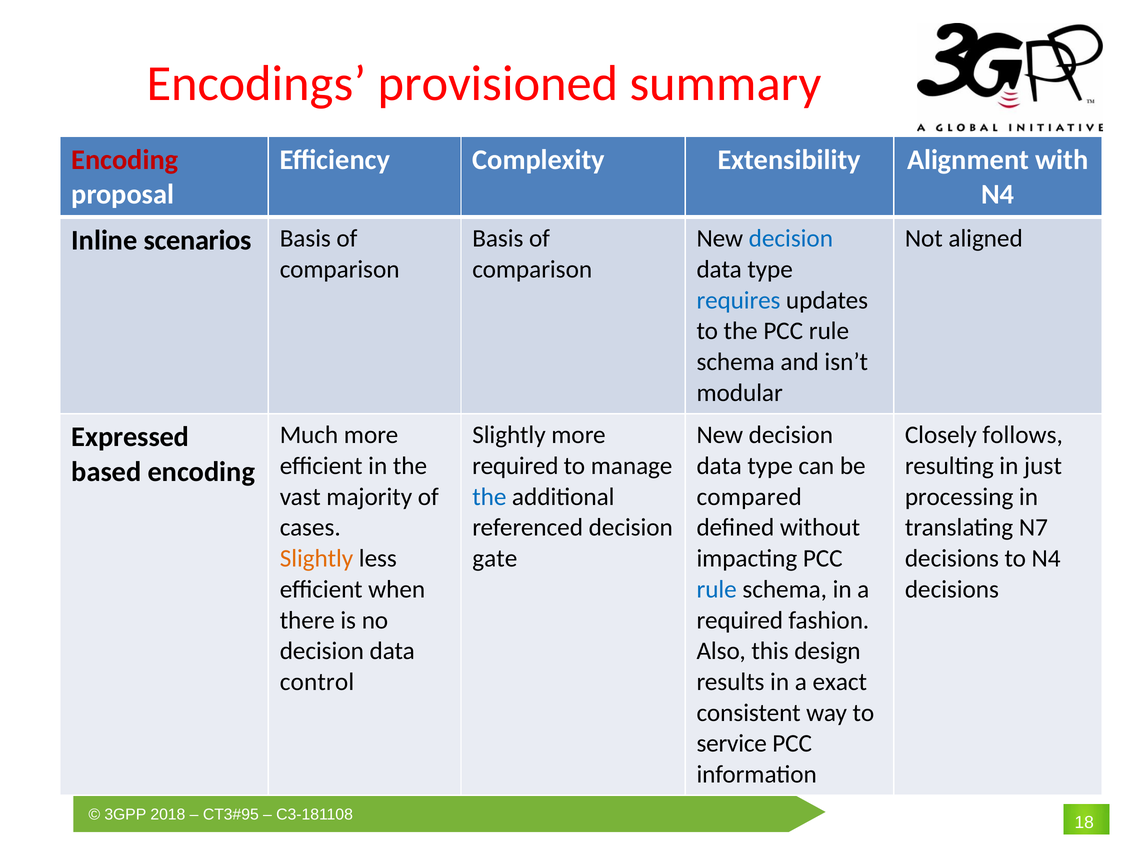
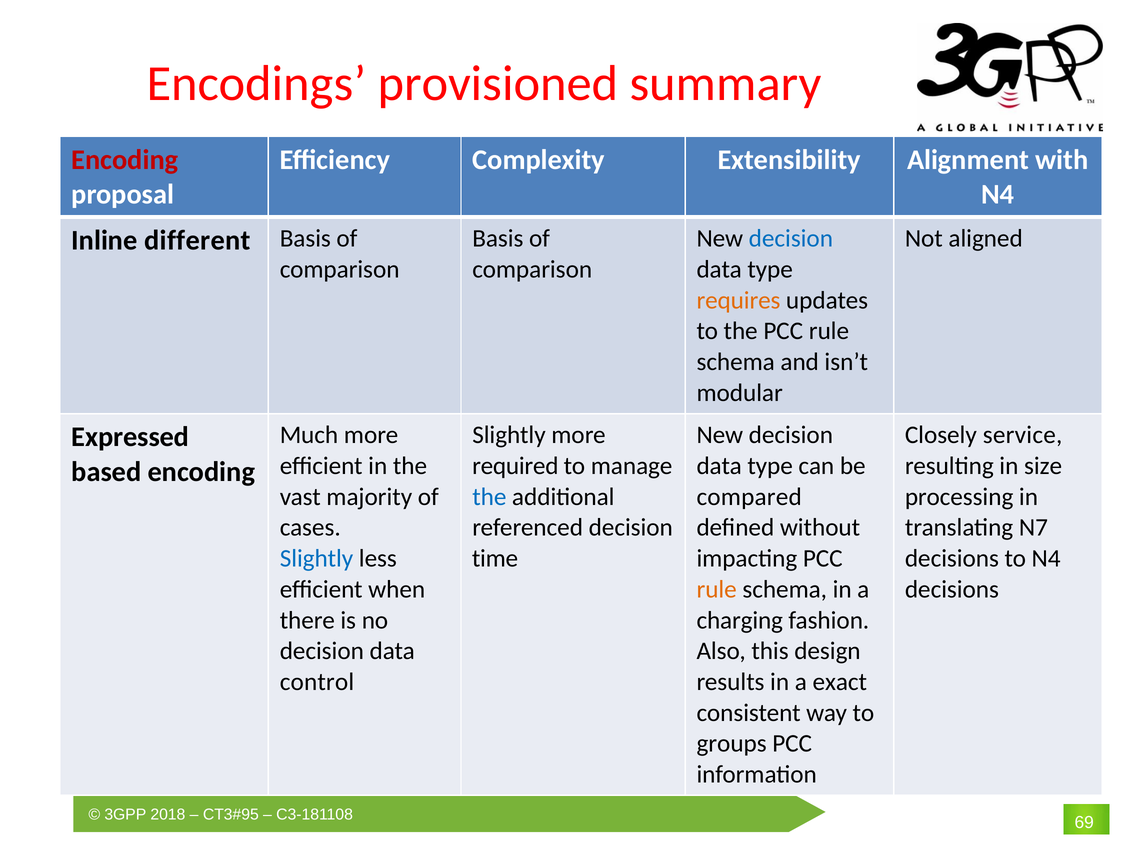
scenarios: scenarios -> different
requires colour: blue -> orange
follows: follows -> service
just: just -> size
Slightly at (316, 559) colour: orange -> blue
gate: gate -> time
rule at (717, 589) colour: blue -> orange
required at (740, 620): required -> charging
service: service -> groups
18: 18 -> 69
